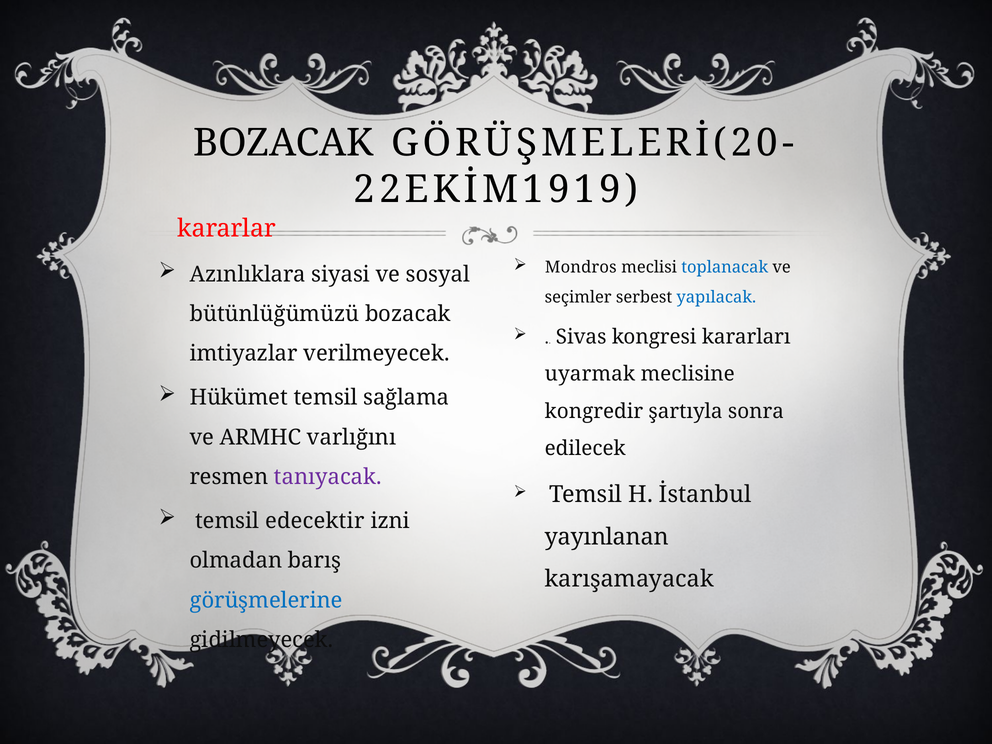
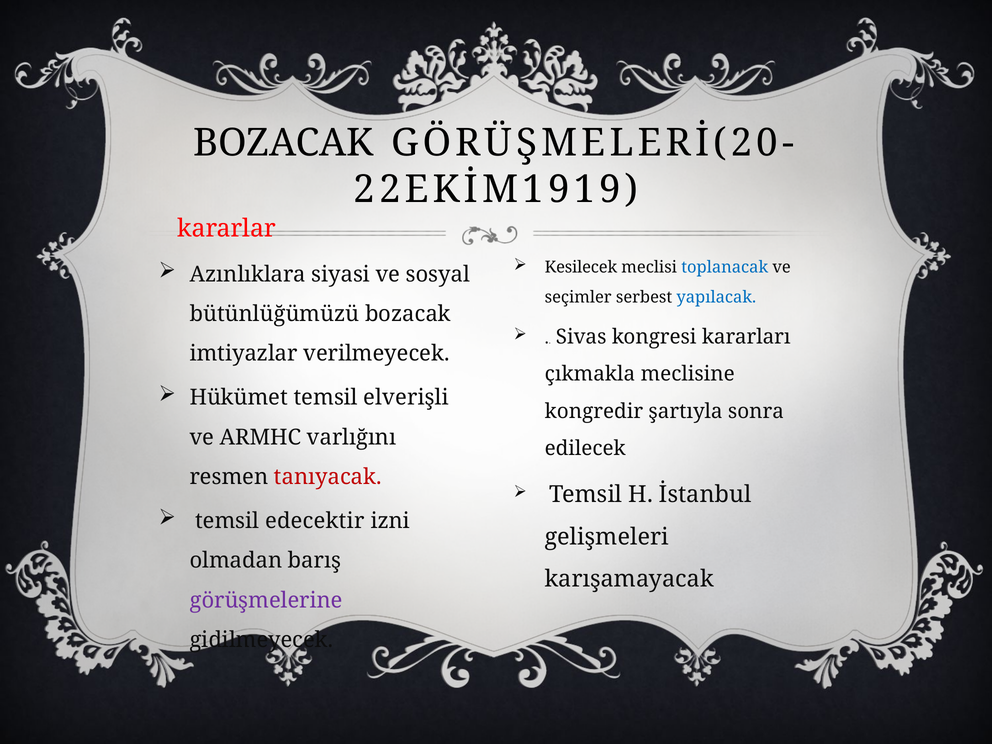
Mondros: Mondros -> Kesilecek
uyarmak: uyarmak -> çıkmakla
sağlama: sağlama -> elverişli
tanıyacak colour: purple -> red
yayınlanan: yayınlanan -> gelişmeleri
görüşmelerine colour: blue -> purple
